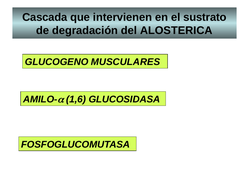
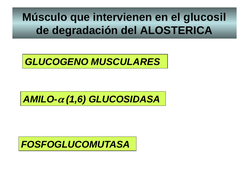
Cascada: Cascada -> Músculo
sustrato: sustrato -> glucosil
